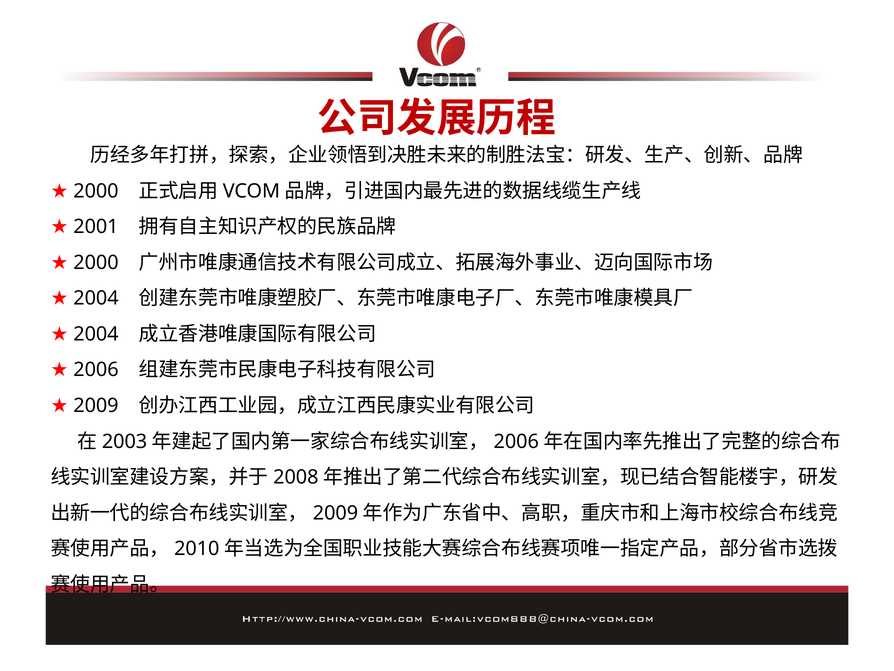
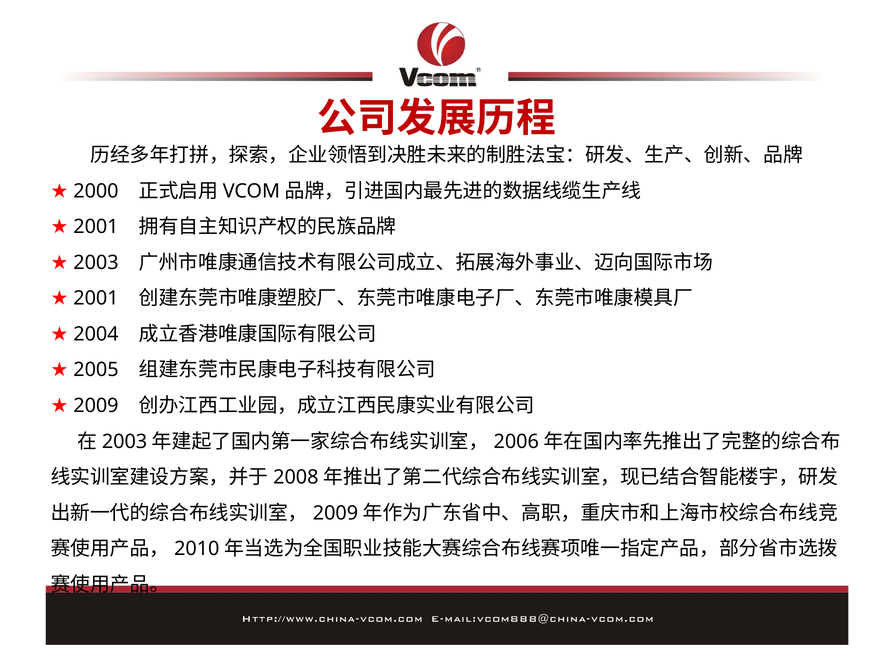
2000 at (96, 262): 2000 -> 2003
2004 at (96, 298): 2004 -> 2001
2006: 2006 -> 2005
